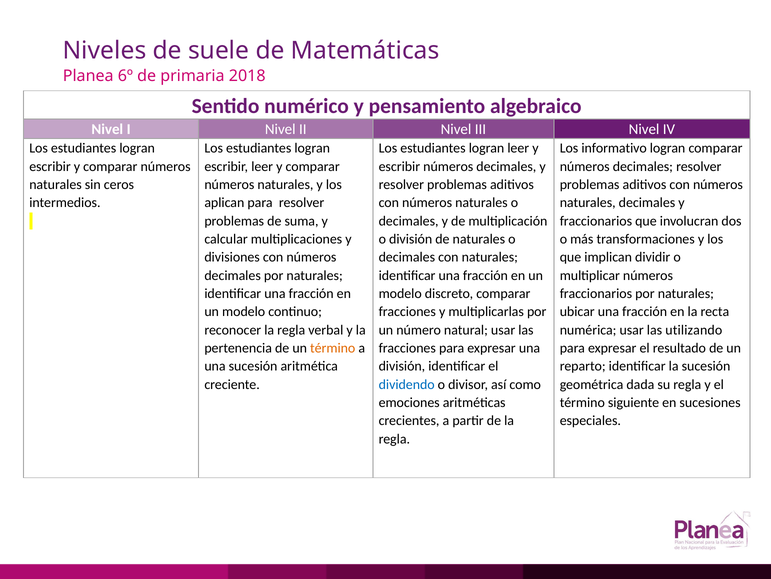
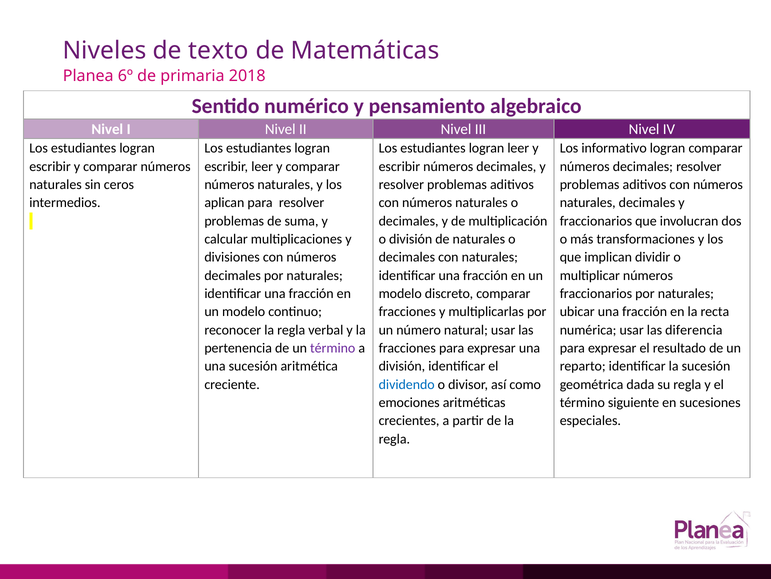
suele: suele -> texto
utilizando: utilizando -> diferencia
término at (333, 348) colour: orange -> purple
